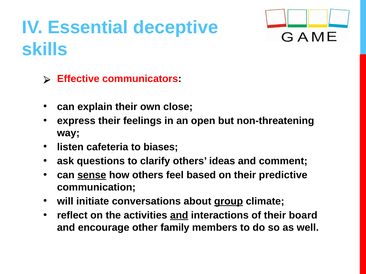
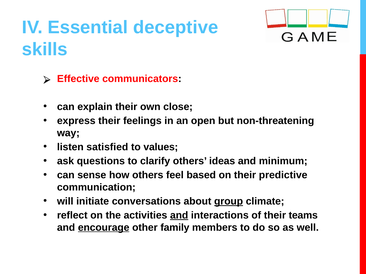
cafeteria: cafeteria -> satisfied
biases: biases -> values
comment: comment -> minimum
sense underline: present -> none
board: board -> teams
encourage underline: none -> present
